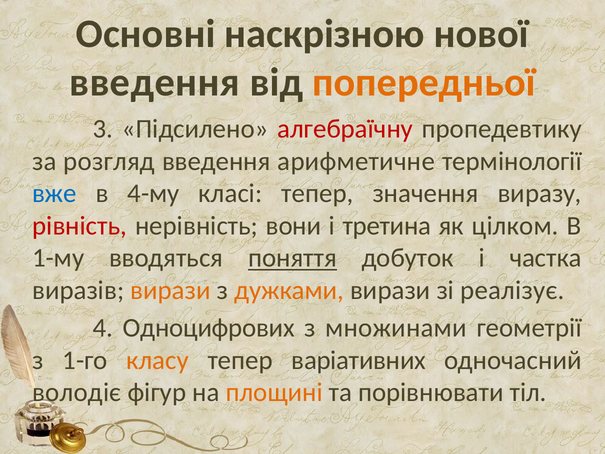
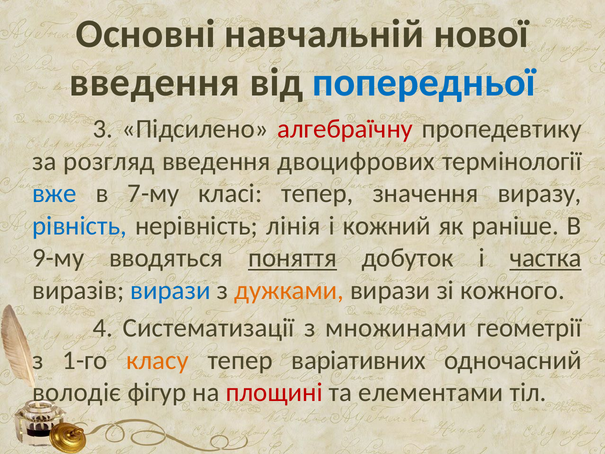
наскрізною: наскрізною -> навчальній
попередньої colour: orange -> blue
арифметичне: арифметичне -> двоцифрових
4-му: 4-му -> 7-му
рівність colour: red -> blue
вони: вони -> лінія
третина: третина -> кожний
цілком: цілком -> раніше
1-му: 1-му -> 9-му
частка underline: none -> present
вирази at (170, 290) colour: orange -> blue
реалізує: реалізує -> кожного
Одноцифрових: Одноцифрових -> Систематизації
площині colour: orange -> red
порівнювати: порівнювати -> елементами
